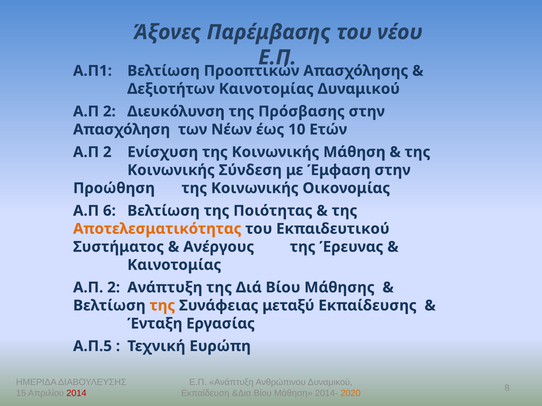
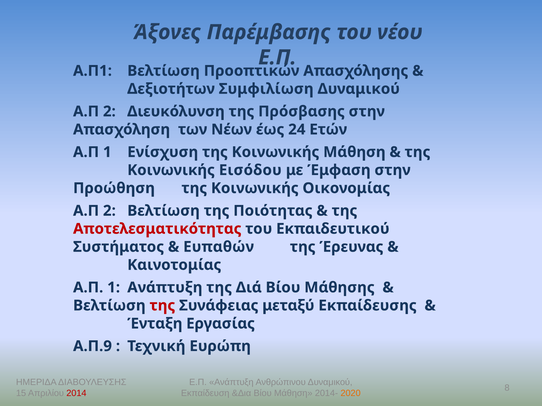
Δεξιοτήτων Καινοτομίας: Καινοτομίας -> Συμφιλίωση
10: 10 -> 24
2 at (107, 152): 2 -> 1
Σύνδεση: Σύνδεση -> Εισόδου
6 at (109, 211): 6 -> 2
Αποτελεσματικότητας colour: orange -> red
Ανέργους: Ανέργους -> Ευπαθών
2 at (114, 288): 2 -> 1
της at (162, 306) colour: orange -> red
Α.Π.5: Α.Π.5 -> Α.Π.9
